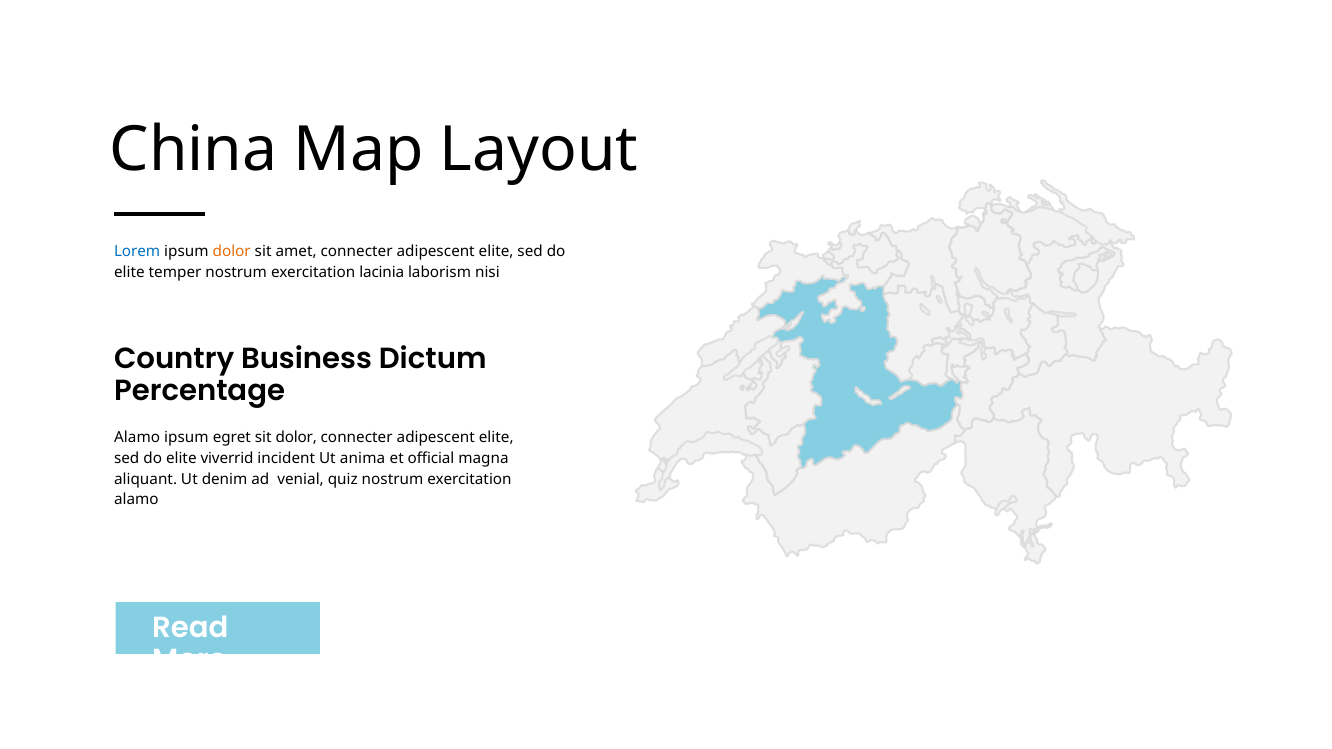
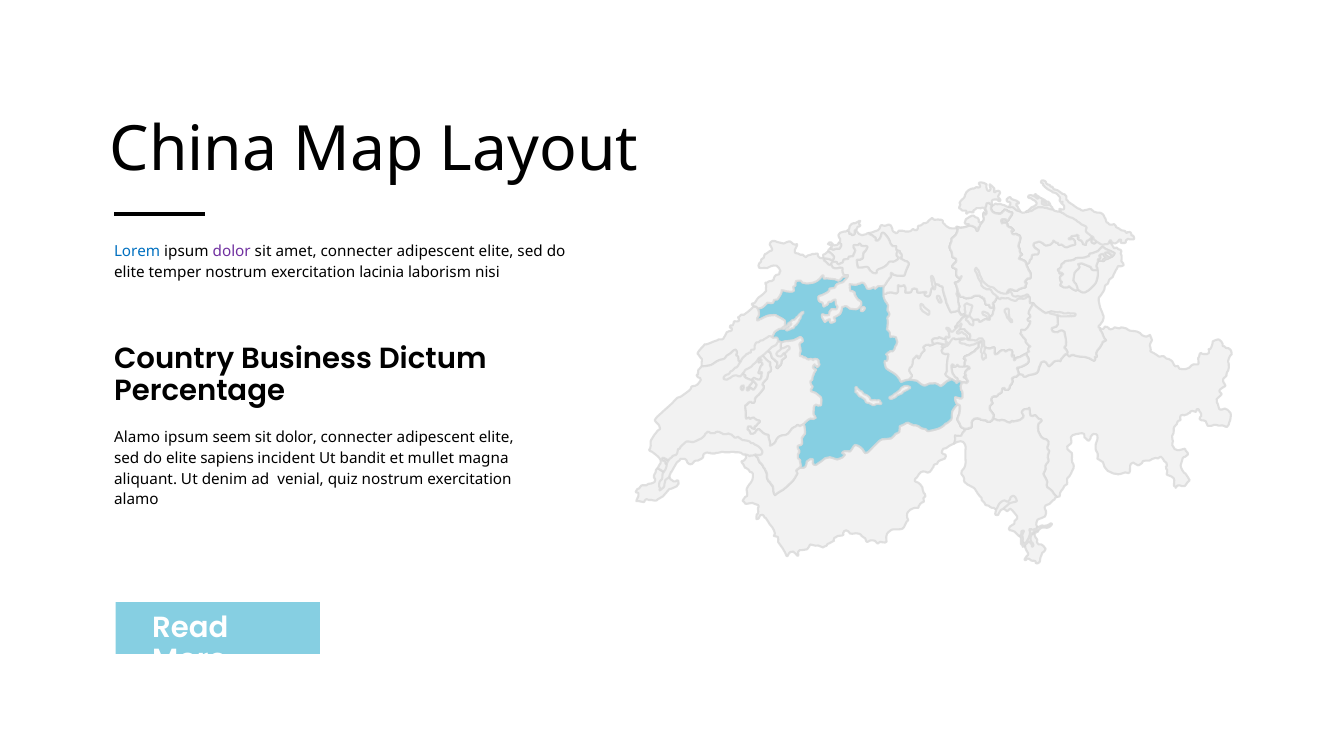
dolor at (232, 252) colour: orange -> purple
egret: egret -> seem
viverrid: viverrid -> sapiens
anima: anima -> bandit
official: official -> mullet
